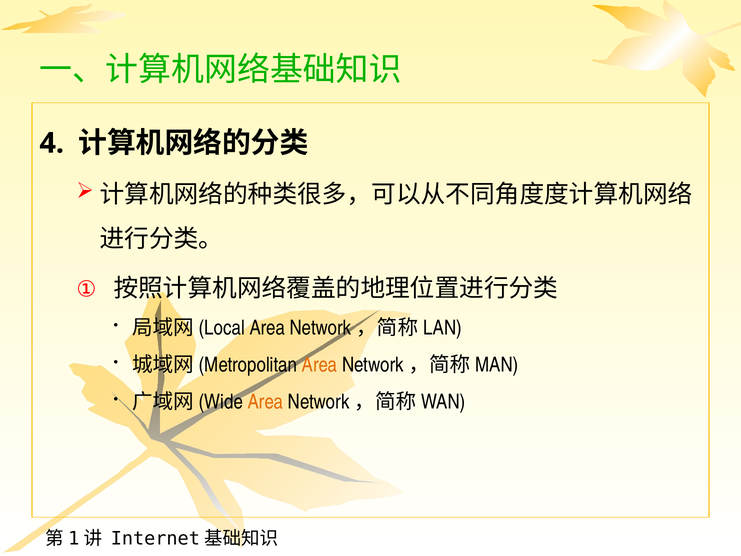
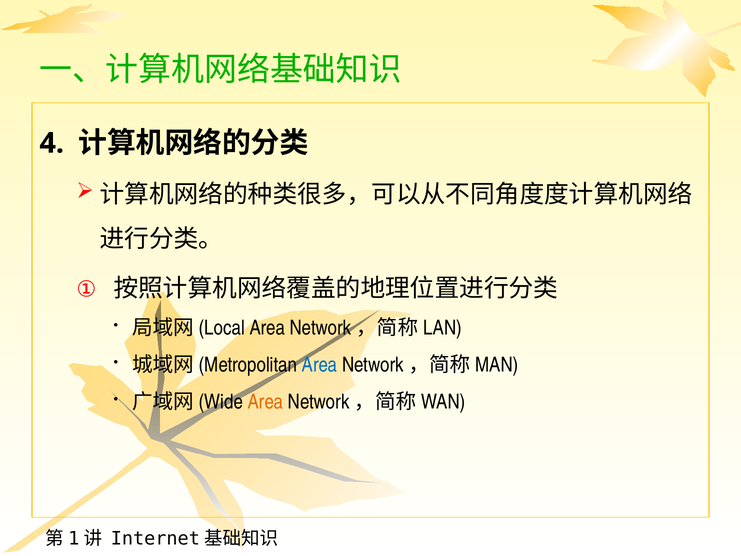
Area at (320, 365) colour: orange -> blue
